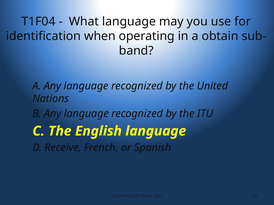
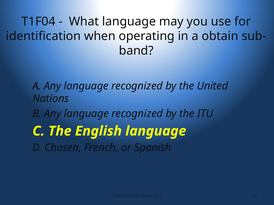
Receive: Receive -> Chosen
